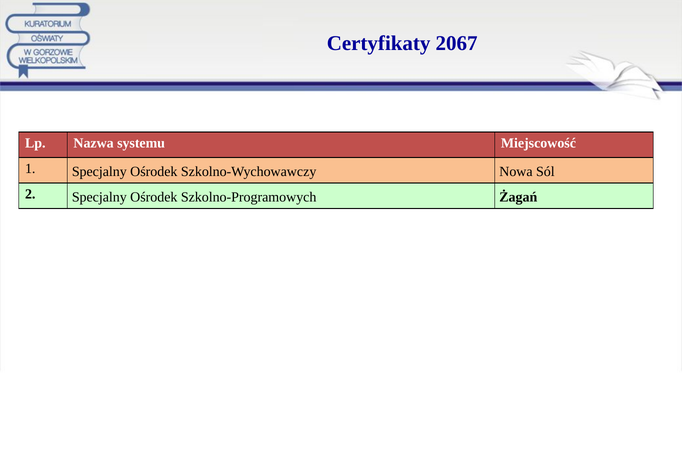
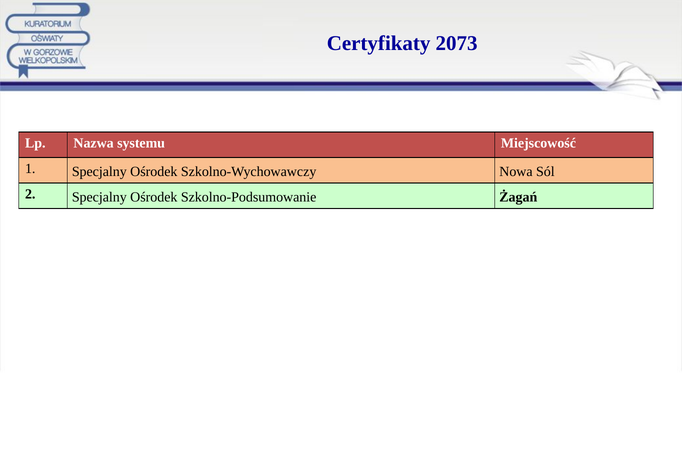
2067: 2067 -> 2073
Szkolno-Programowych: Szkolno-Programowych -> Szkolno-Podsumowanie
